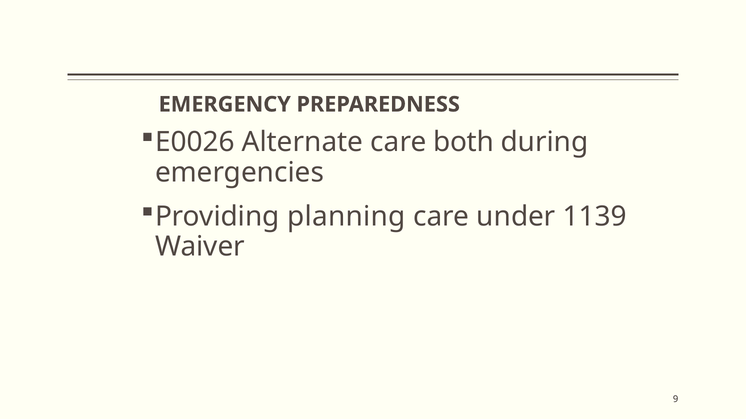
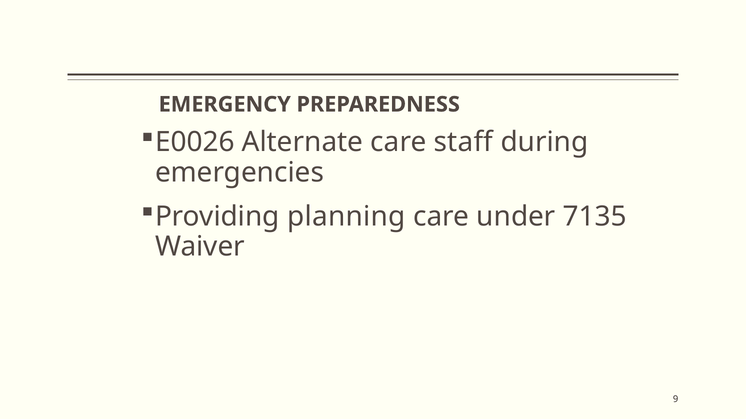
both: both -> staff
1139: 1139 -> 7135
